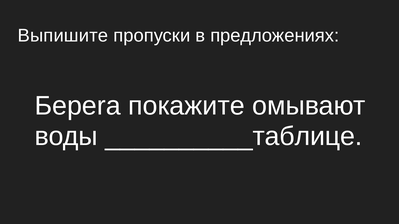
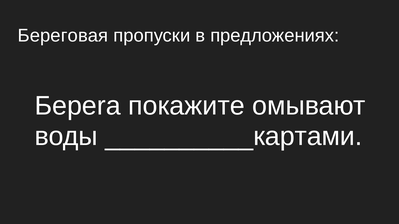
Выпишите: Выпишите -> Береговая
__________таблице: __________таблице -> __________картами
